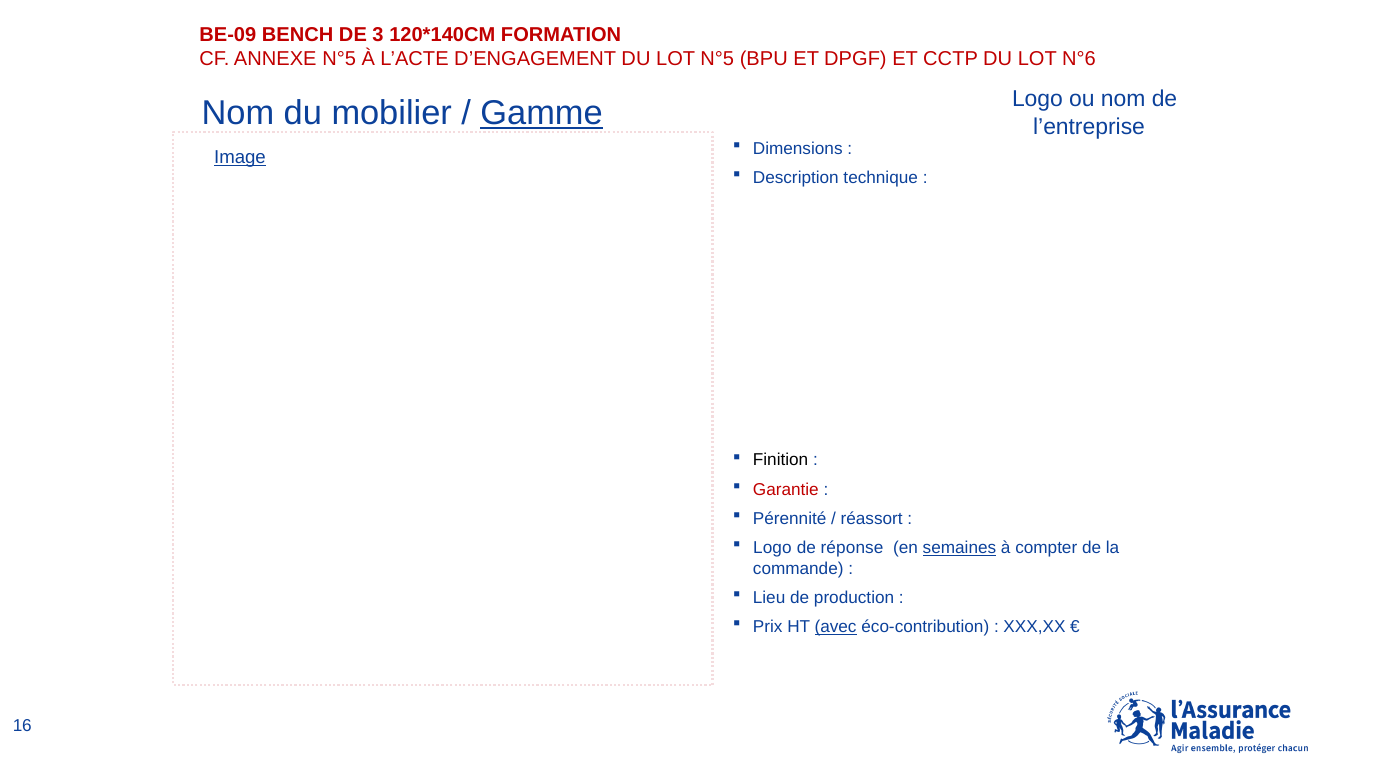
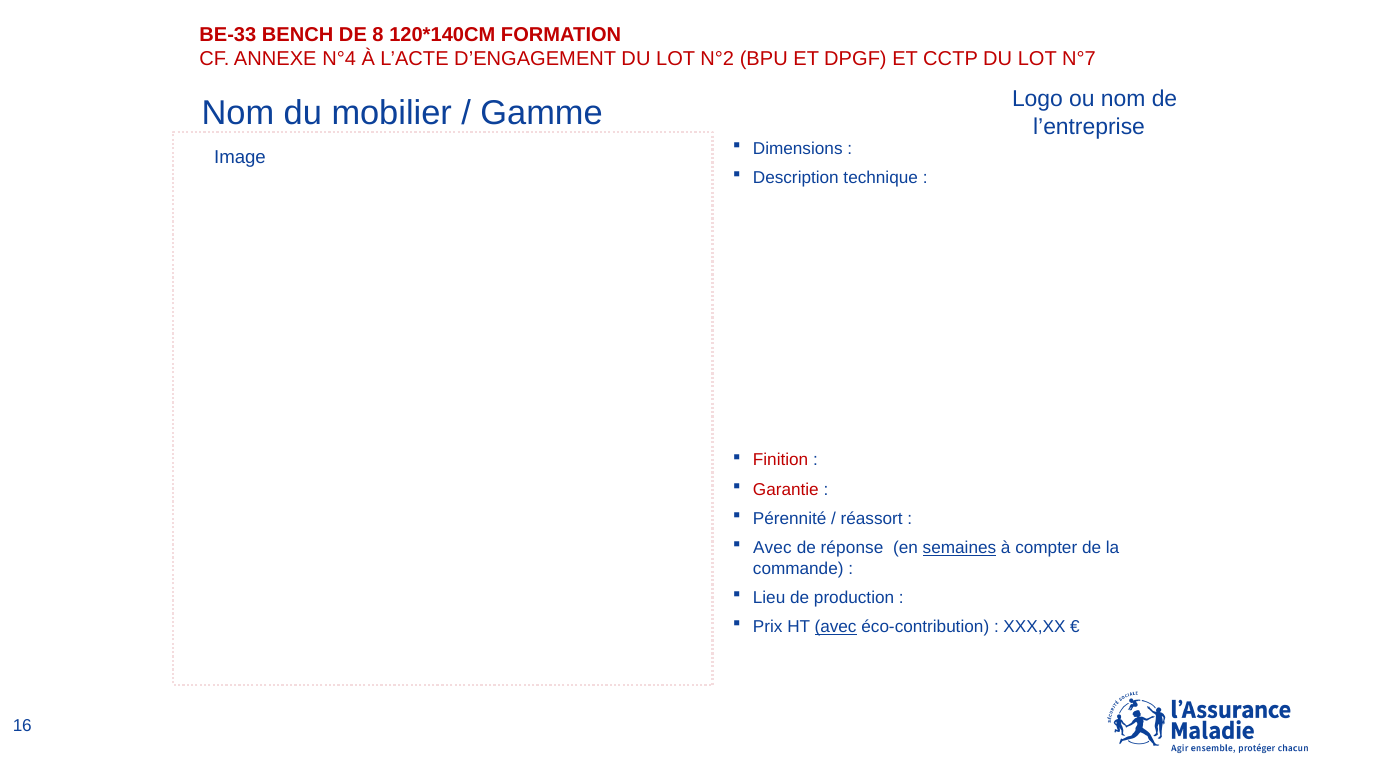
BE-09: BE-09 -> BE-33
3: 3 -> 8
ANNEXE N°5: N°5 -> N°4
LOT N°5: N°5 -> N°2
N°6: N°6 -> N°7
Gamme underline: present -> none
Image underline: present -> none
Finition colour: black -> red
Logo at (772, 548): Logo -> Avec
